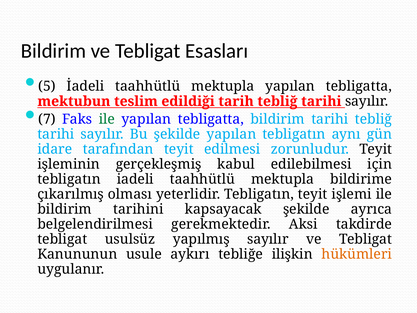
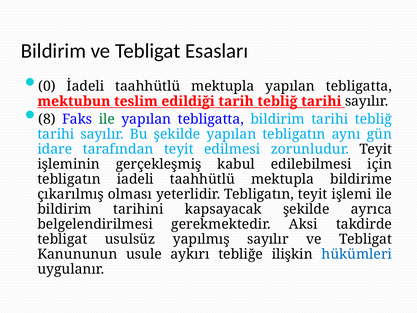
5: 5 -> 0
7: 7 -> 8
hükümleri colour: orange -> blue
